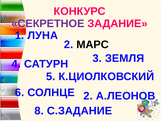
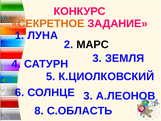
СЕКРЕТНОЕ colour: purple -> orange
СОЛНЦЕ 2: 2 -> 3
С.ЗАДАНИЕ: С.ЗАДАНИЕ -> С.ОБЛАСТЬ
